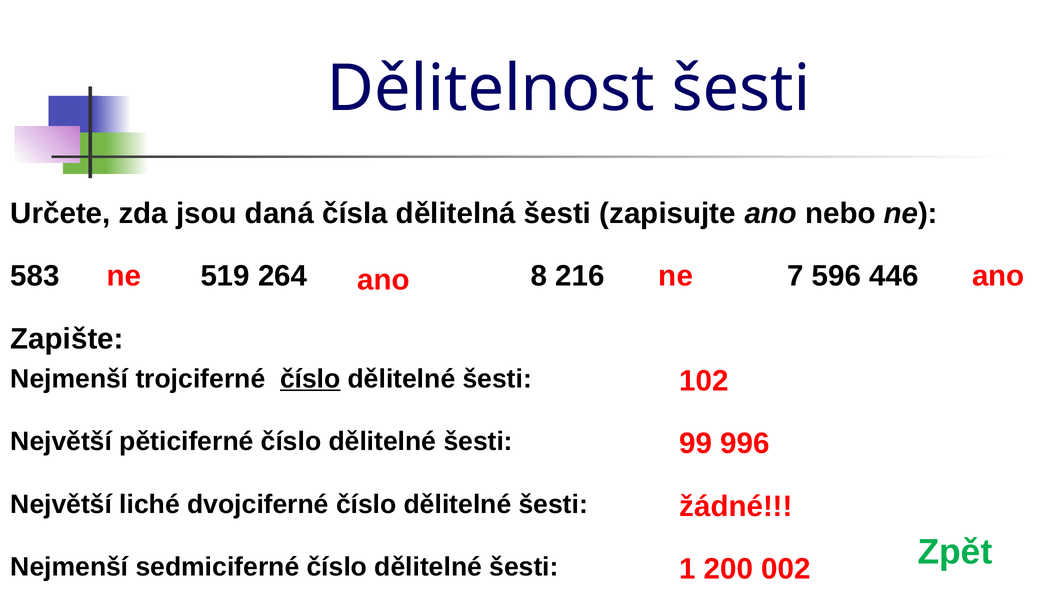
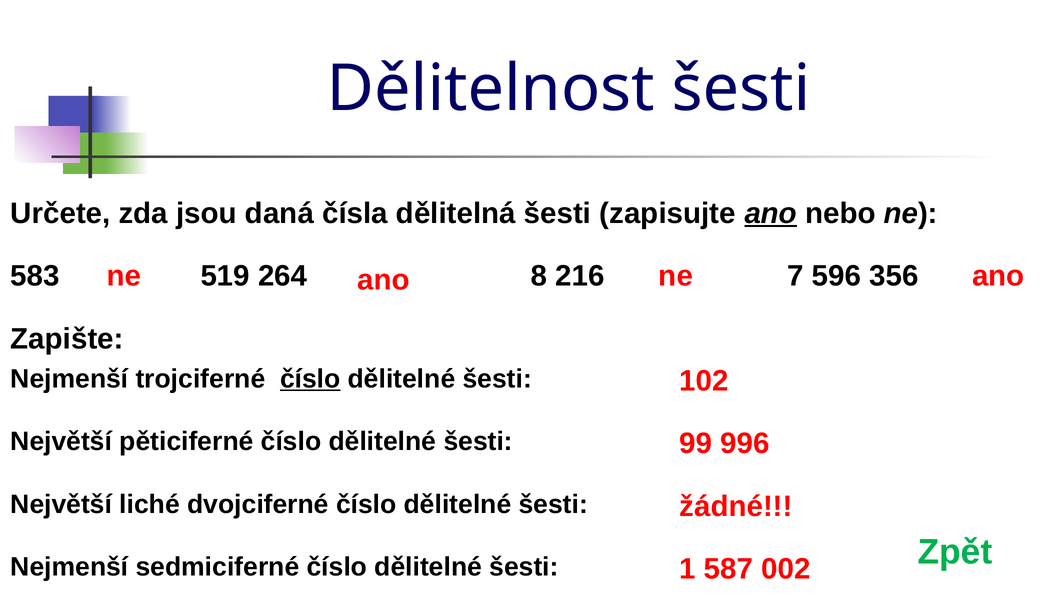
ano at (771, 213) underline: none -> present
446: 446 -> 356
200: 200 -> 587
